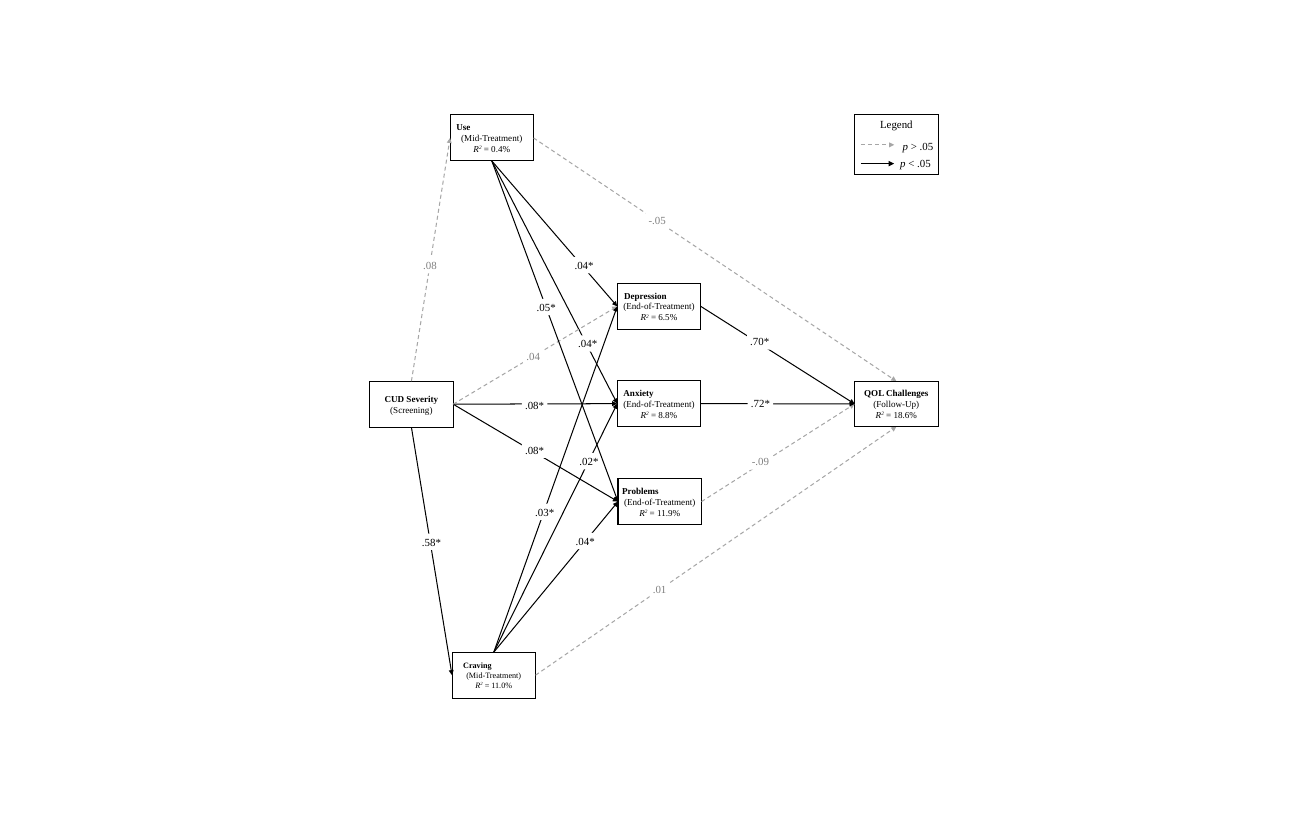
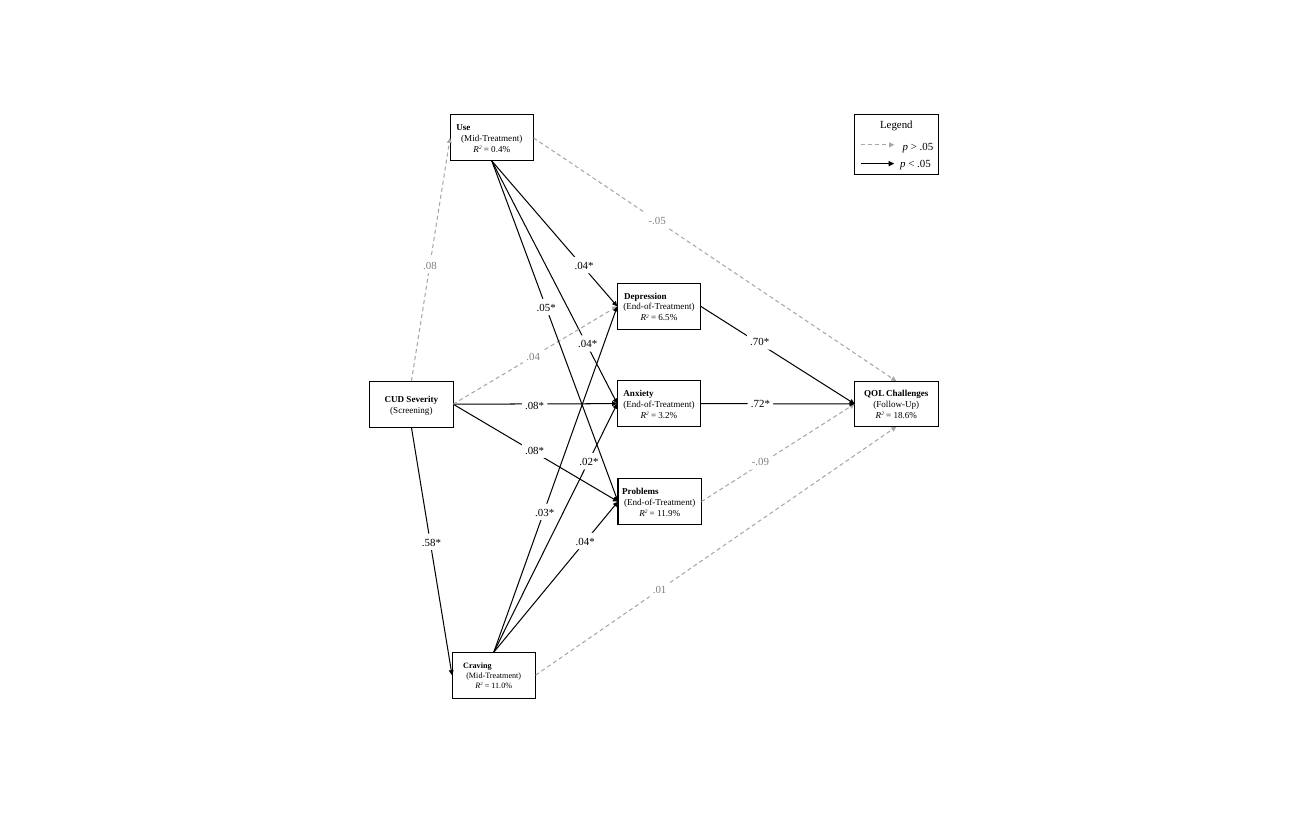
8.8%: 8.8% -> 3.2%
